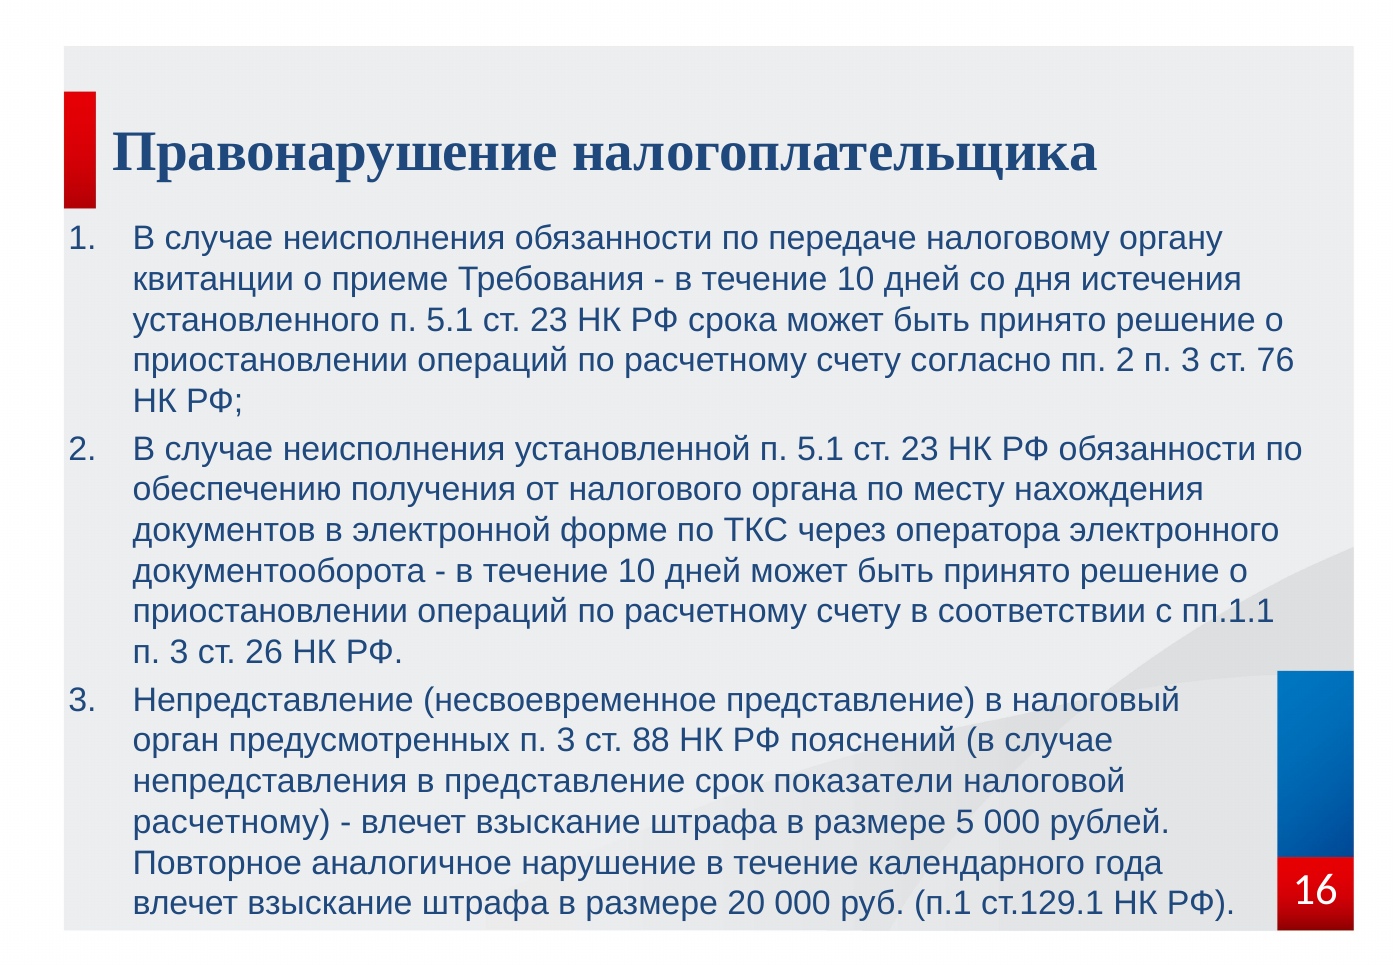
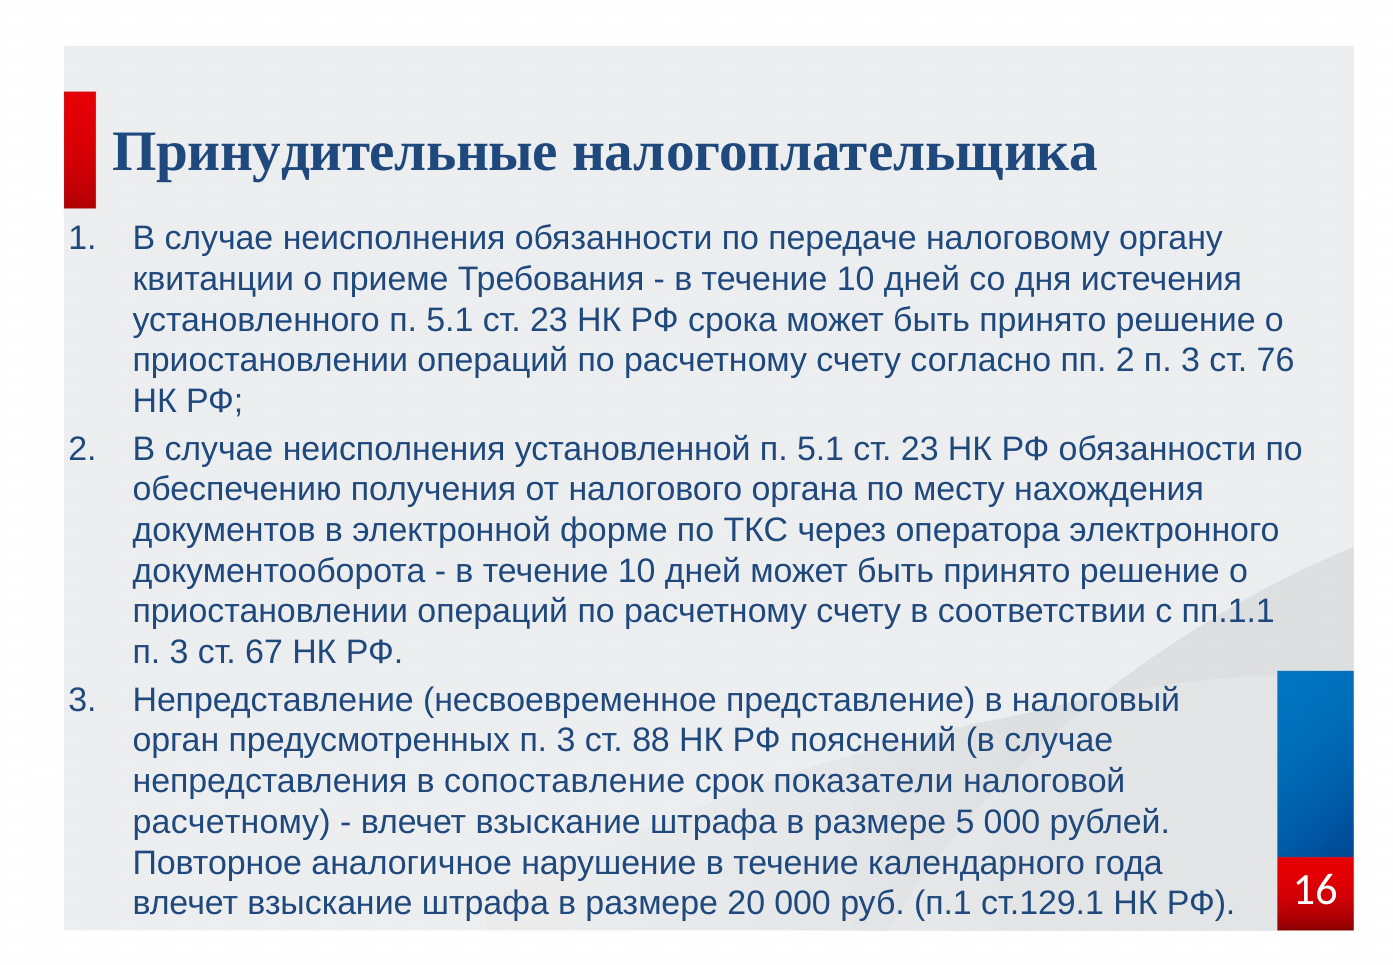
Правонарушение: Правонарушение -> Принудительные
26: 26 -> 67
в представление: представление -> сопоставление
